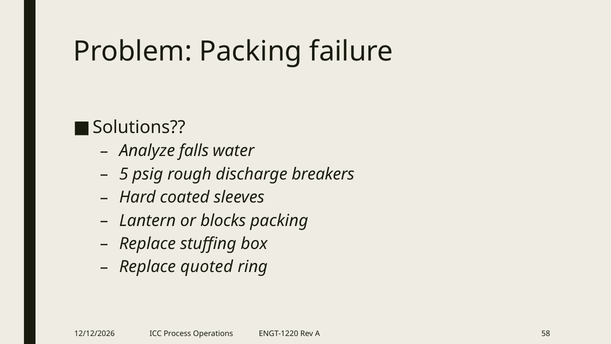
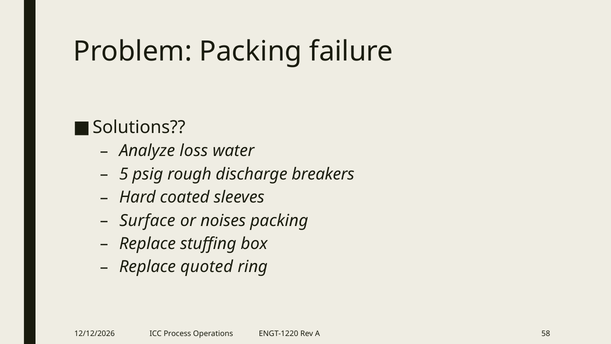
falls: falls -> loss
Lantern: Lantern -> Surface
blocks: blocks -> noises
